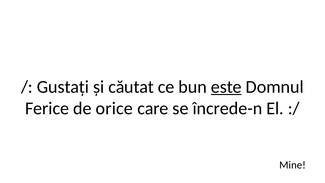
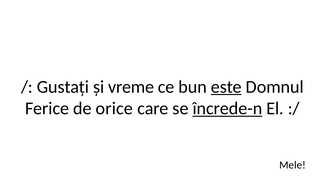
căutat: căutat -> vreme
încrede-n underline: none -> present
Mine: Mine -> Mele
